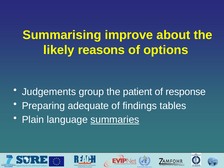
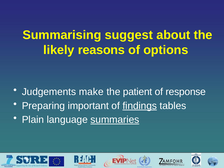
improve: improve -> suggest
group: group -> make
adequate: adequate -> important
findings underline: none -> present
